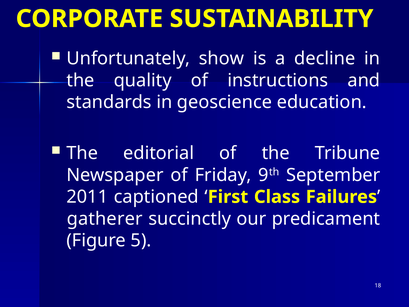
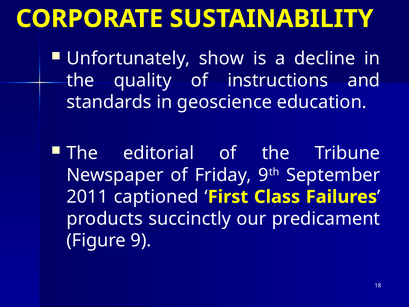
gatherer: gatherer -> products
5: 5 -> 9
